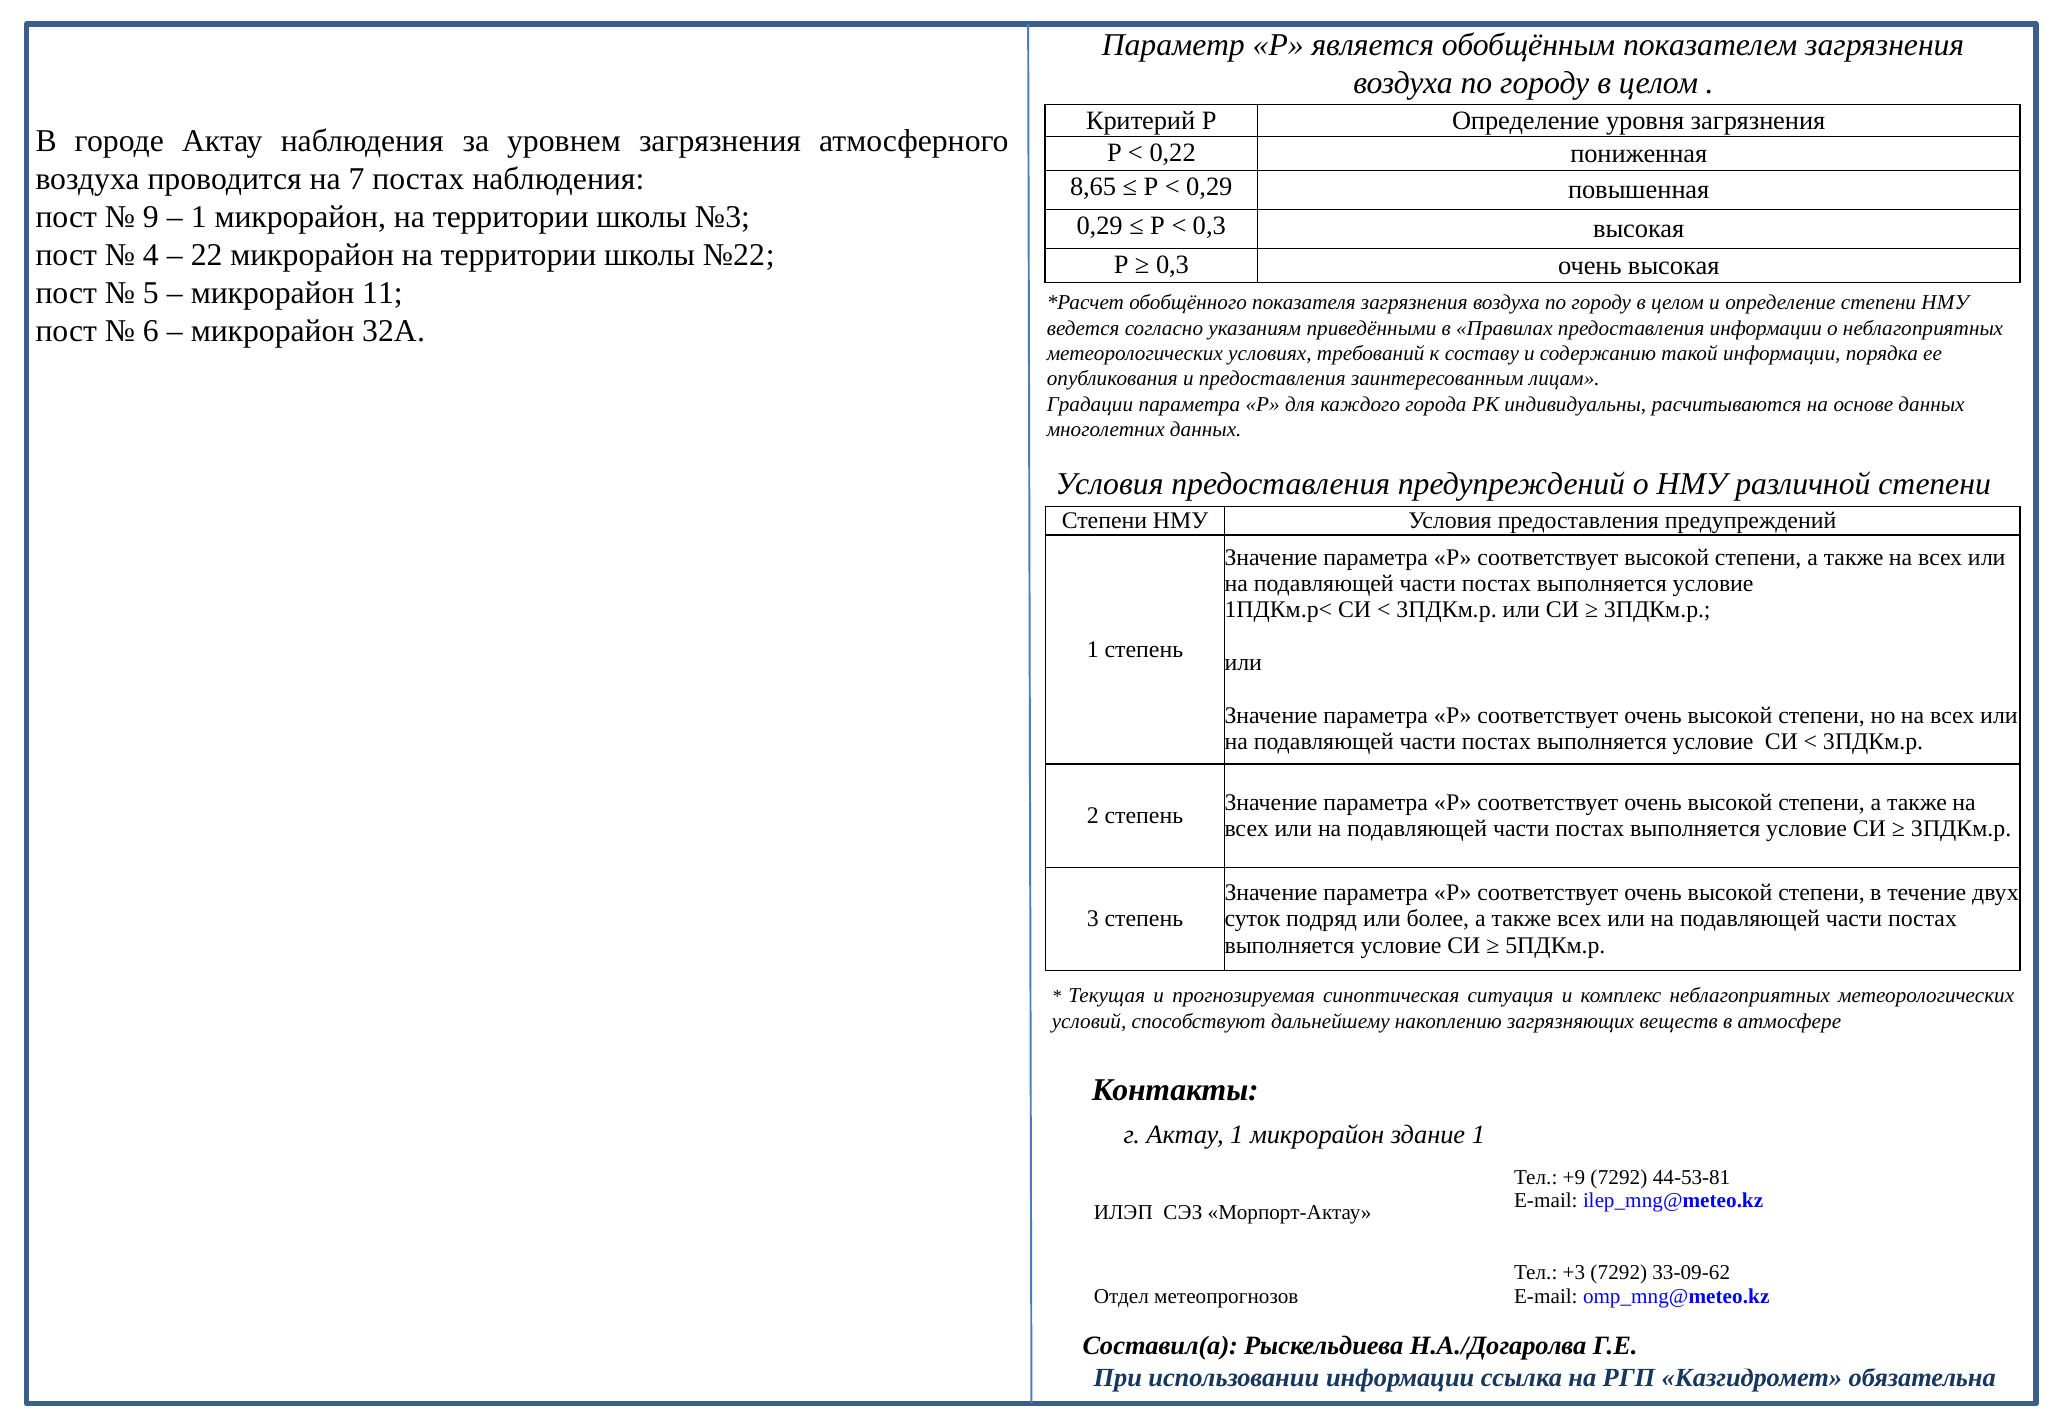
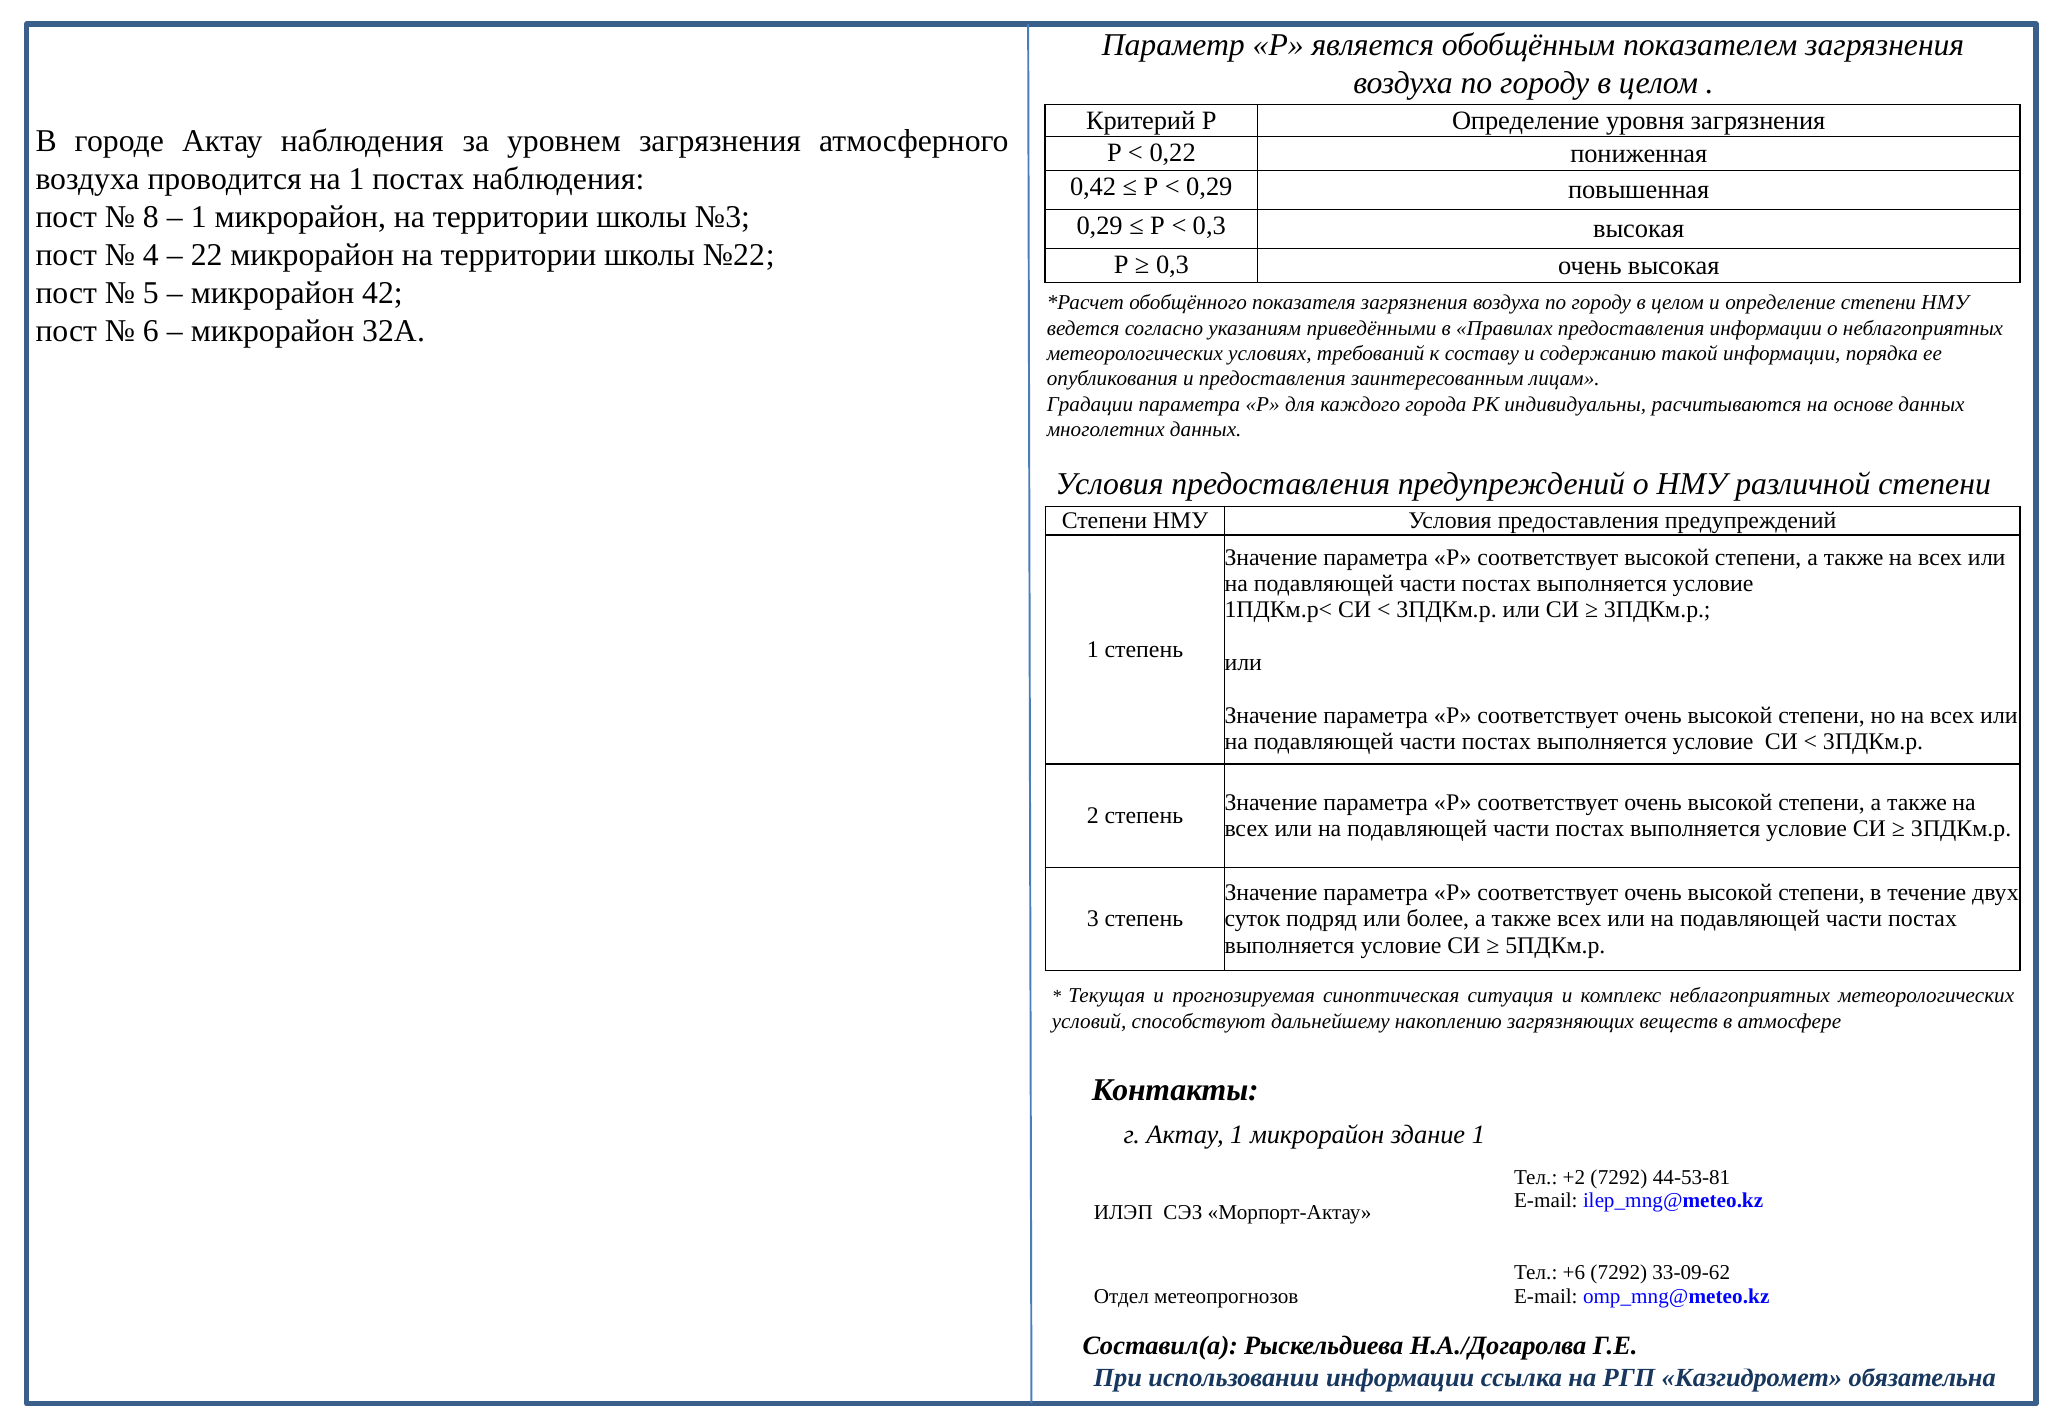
на 7: 7 -> 1
8,65: 8,65 -> 0,42
9: 9 -> 8
11: 11 -> 42
+9: +9 -> +2
+3: +3 -> +6
